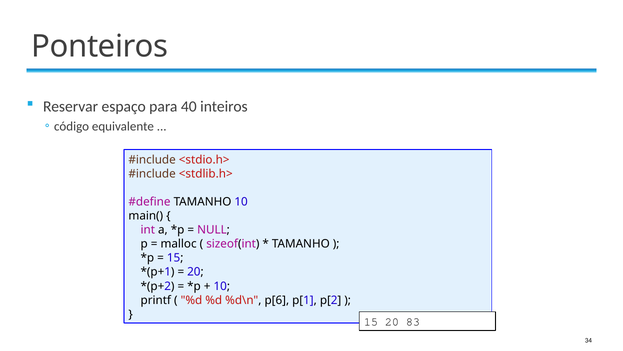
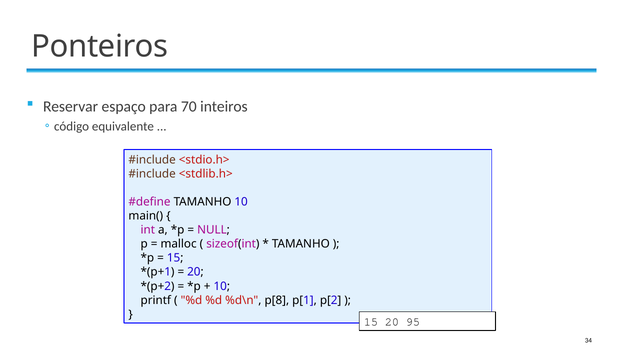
40: 40 -> 70
p[6: p[6 -> p[8
83: 83 -> 95
